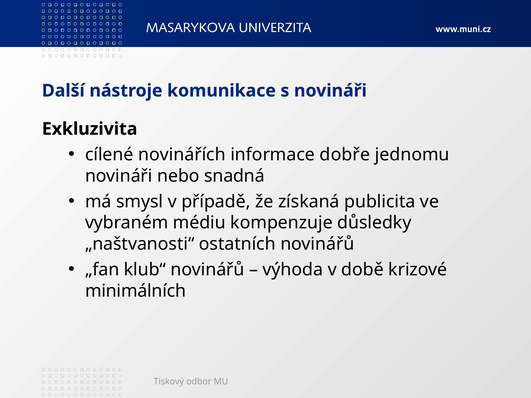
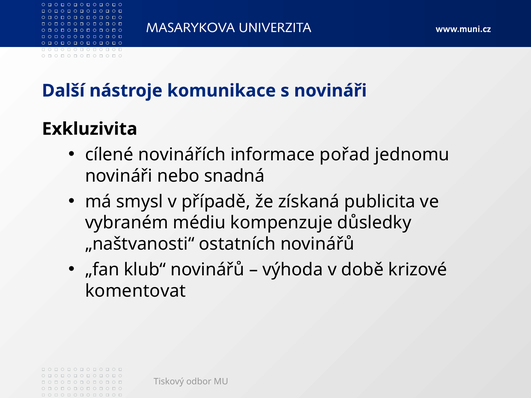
dobře: dobře -> pořad
minimálních: minimálních -> komentovat
